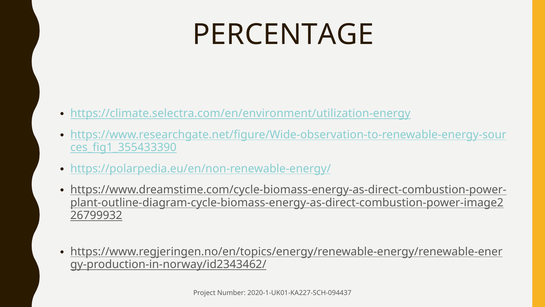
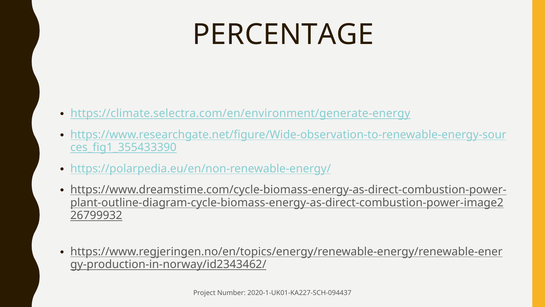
https://climate.selectra.com/en/environment/utilization-energy: https://climate.selectra.com/en/environment/utilization-energy -> https://climate.selectra.com/en/environment/generate-energy
